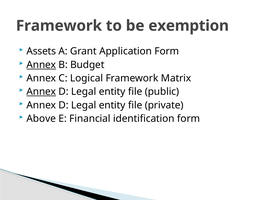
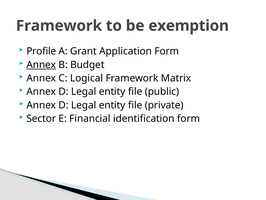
Assets: Assets -> Profile
Annex at (41, 91) underline: present -> none
Above: Above -> Sector
